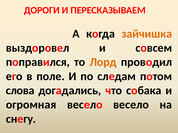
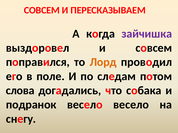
ДОРОГИ at (42, 10): ДОРОГИ -> СОВСЕМ
зайчишка colour: orange -> purple
огромная: огромная -> подранок
